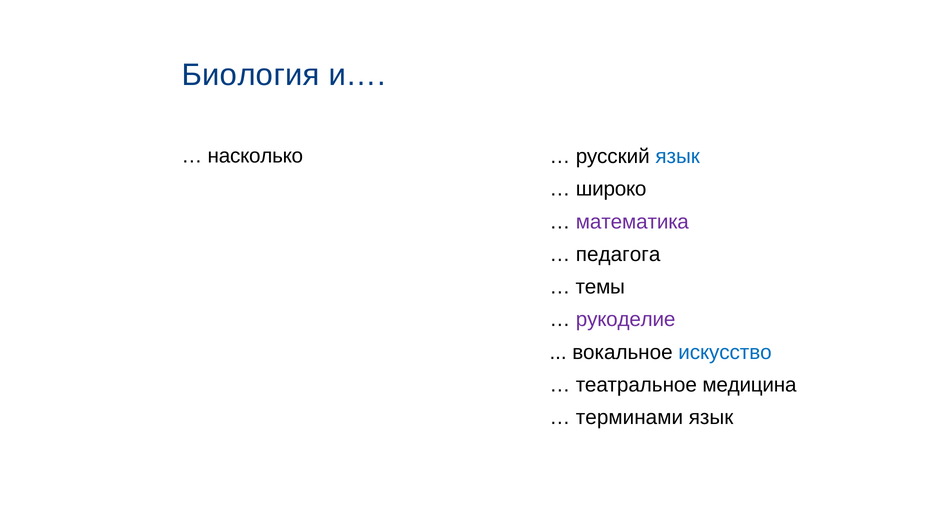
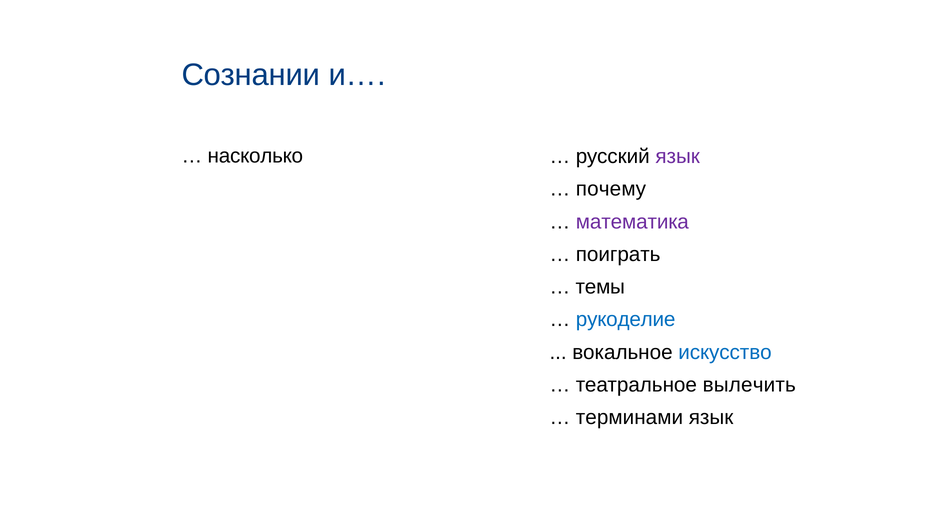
Биология: Биология -> Сознании
язык at (678, 156) colour: blue -> purple
широко: широко -> почему
педагога: педагога -> поиграть
рукоделие colour: purple -> blue
медицина: медицина -> вылечить
